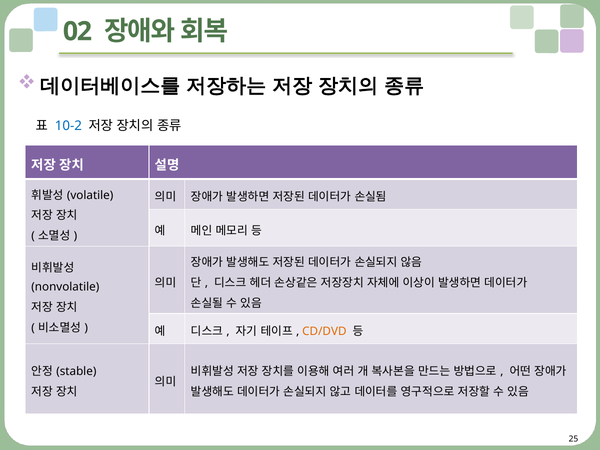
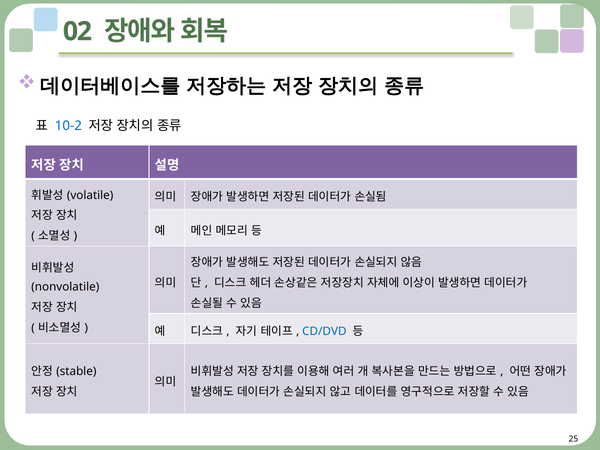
CD/DVD colour: orange -> blue
